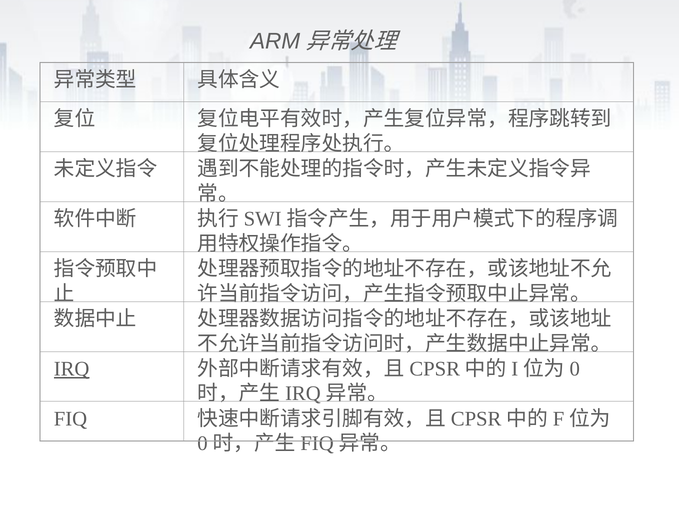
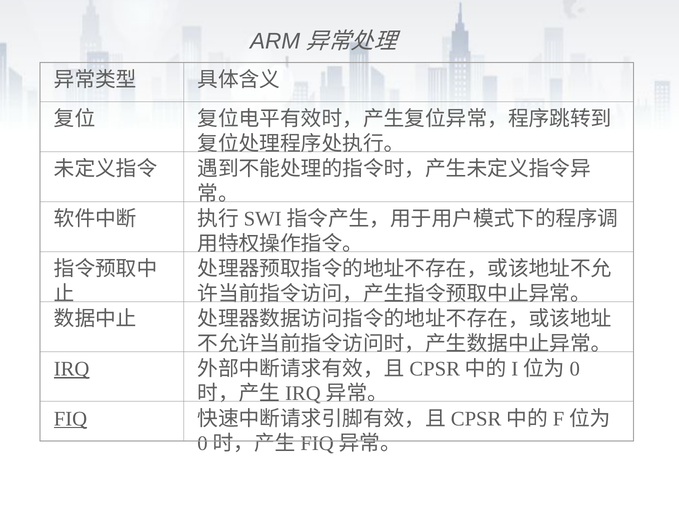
FIQ underline: none -> present
